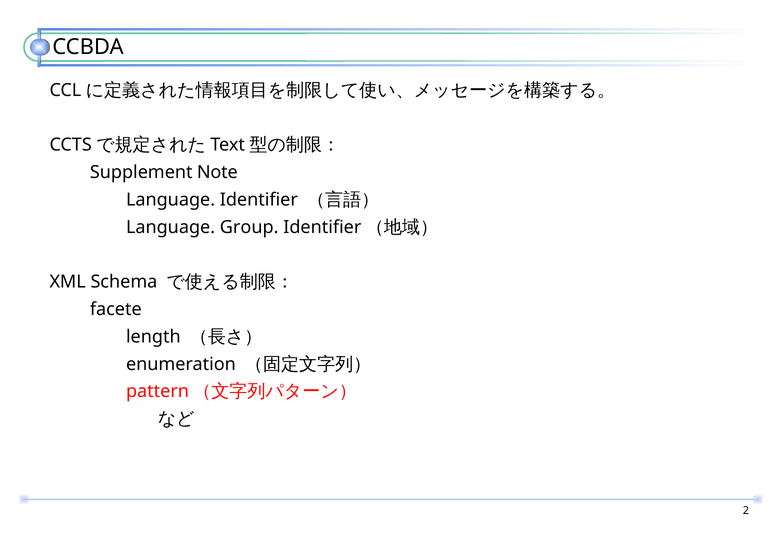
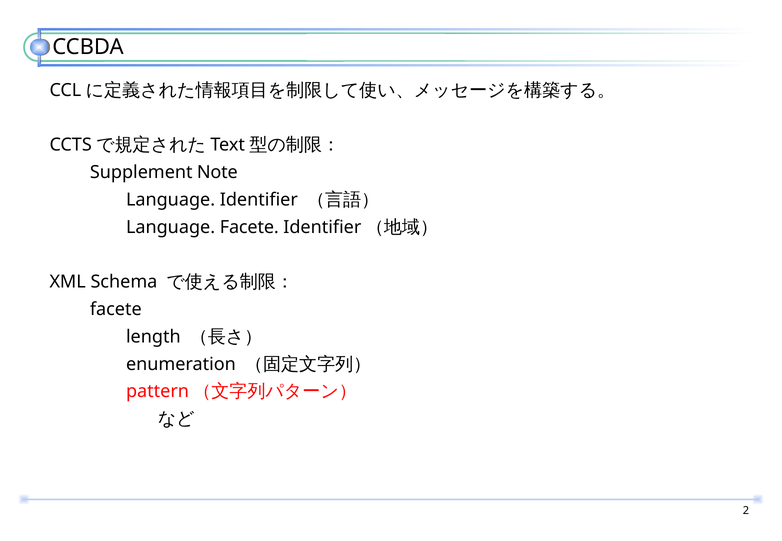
Language Group: Group -> Facete
